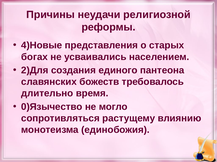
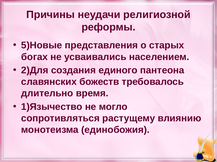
4)Новые: 4)Новые -> 5)Новые
0)Язычество: 0)Язычество -> 1)Язычество
